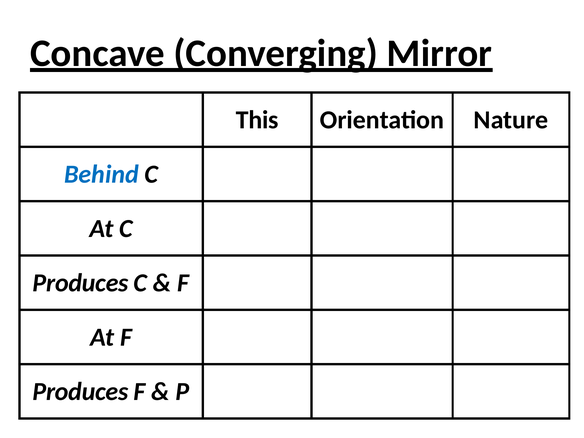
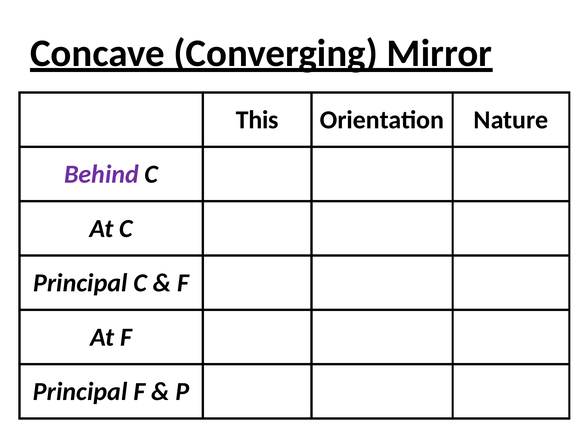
Behind colour: blue -> purple
Produces at (81, 283): Produces -> Principal
Produces at (80, 392): Produces -> Principal
